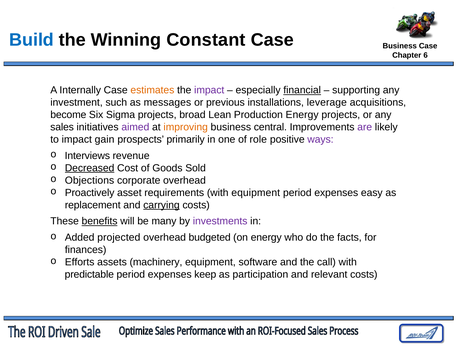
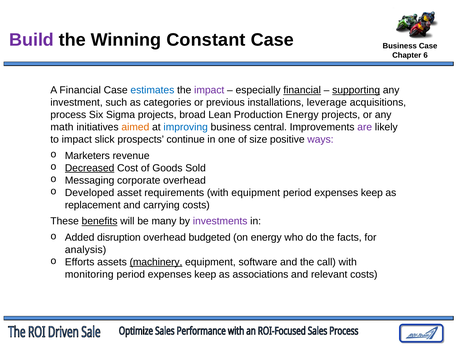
Build colour: blue -> purple
A Internally: Internally -> Financial
estimates colour: orange -> blue
supporting underline: none -> present
messages: messages -> categories
become: become -> process
sales: sales -> math
aimed colour: purple -> orange
improving colour: orange -> blue
gain: gain -> slick
primarily: primarily -> continue
role: role -> size
Interviews: Interviews -> Marketers
Objections: Objections -> Messaging
Proactively: Proactively -> Developed
easy at (372, 192): easy -> keep
carrying underline: present -> none
projected: projected -> disruption
finances: finances -> analysis
machinery underline: none -> present
predictable: predictable -> monitoring
participation: participation -> associations
